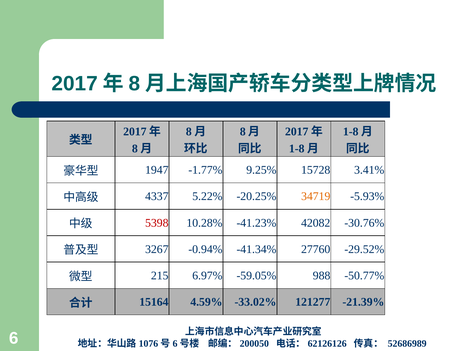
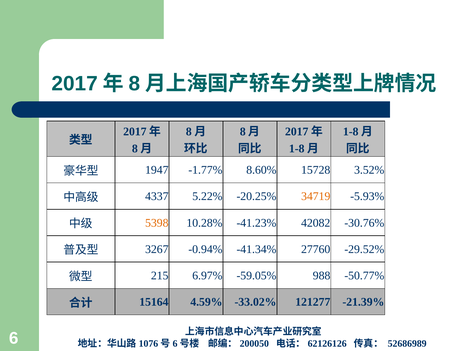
9.25%: 9.25% -> 8.60%
3.41%: 3.41% -> 3.52%
5398 colour: red -> orange
